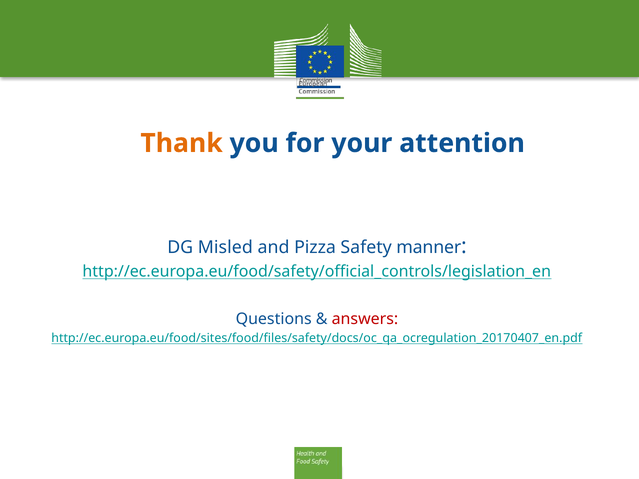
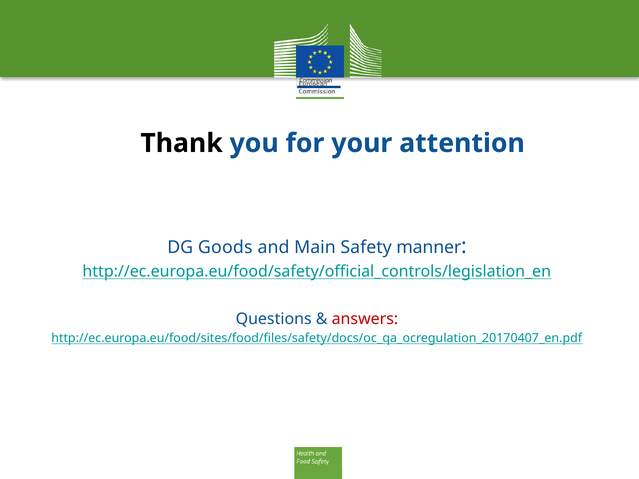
Thank colour: orange -> black
Misled: Misled -> Goods
Pizza: Pizza -> Main
